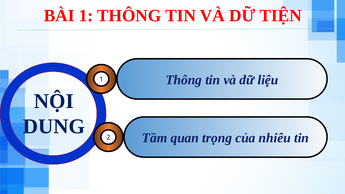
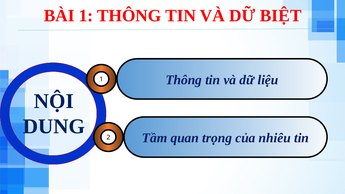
TIỆN: TIỆN -> BIỆT
